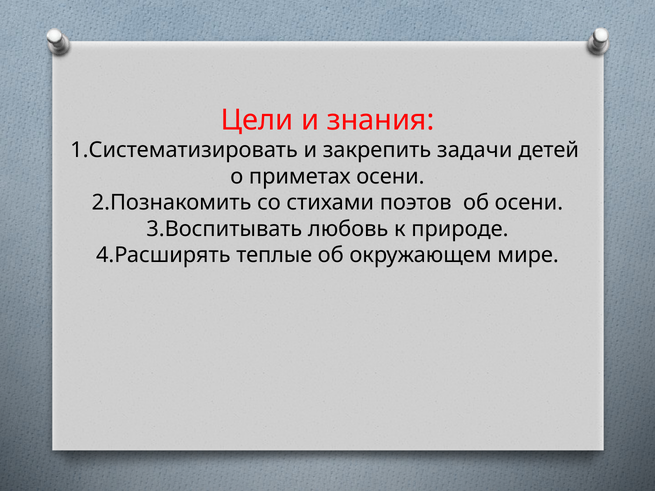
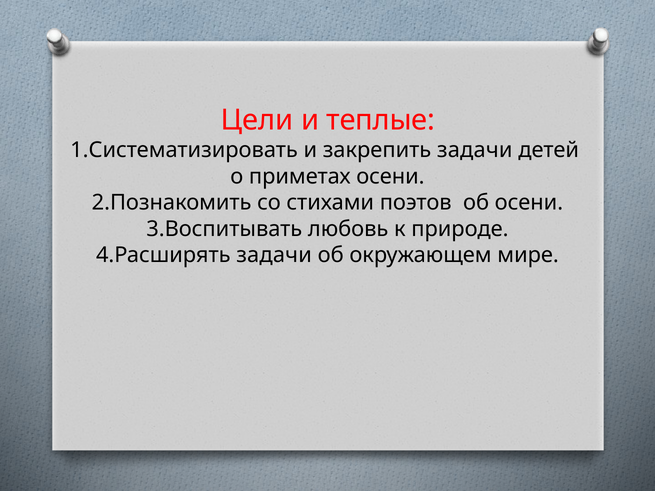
знания: знания -> теплые
4.Расширять теплые: теплые -> задачи
